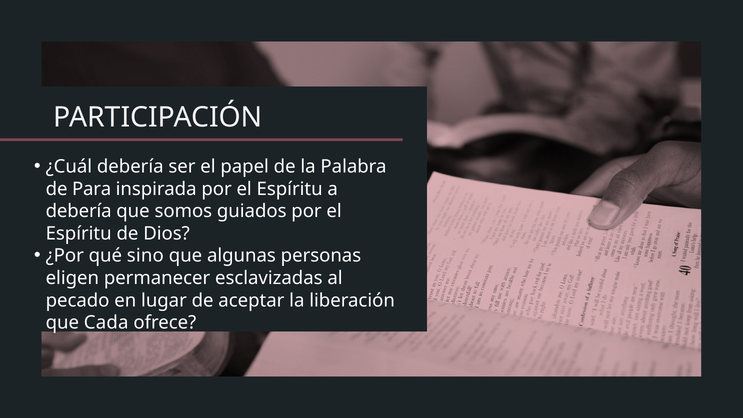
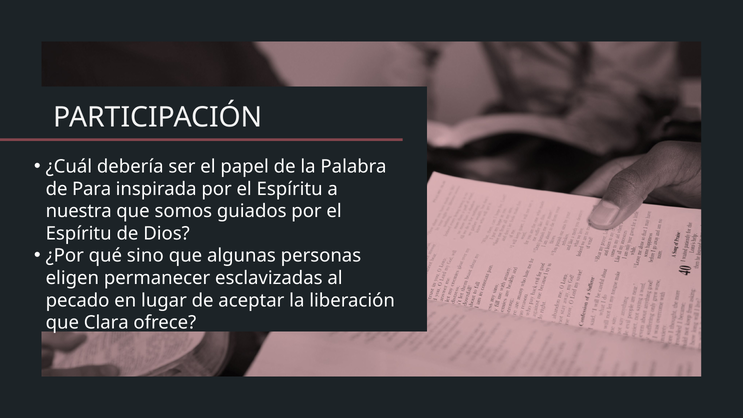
debería at (79, 211): debería -> nuestra
Cada: Cada -> Clara
